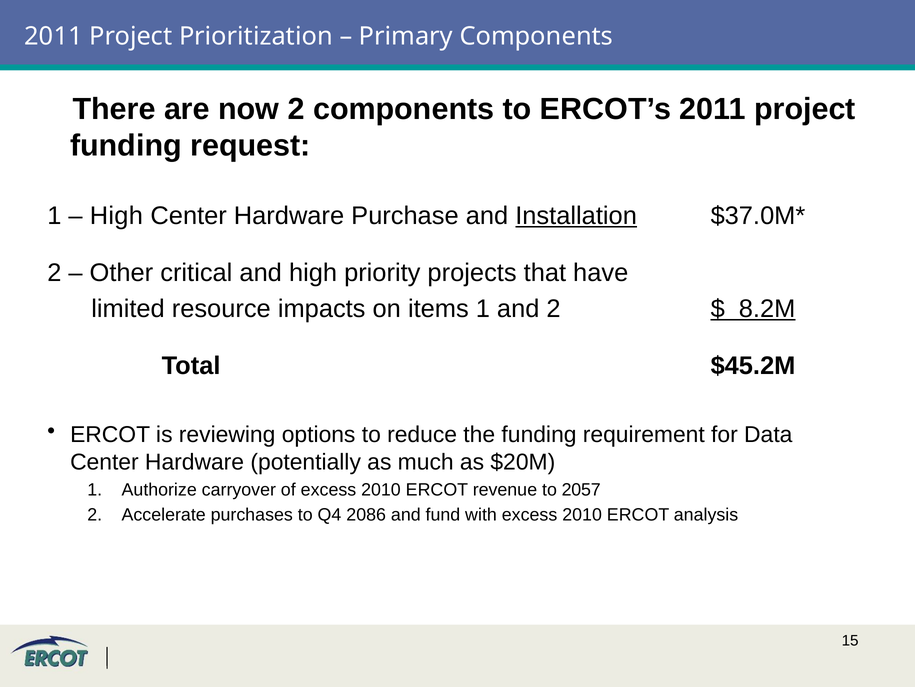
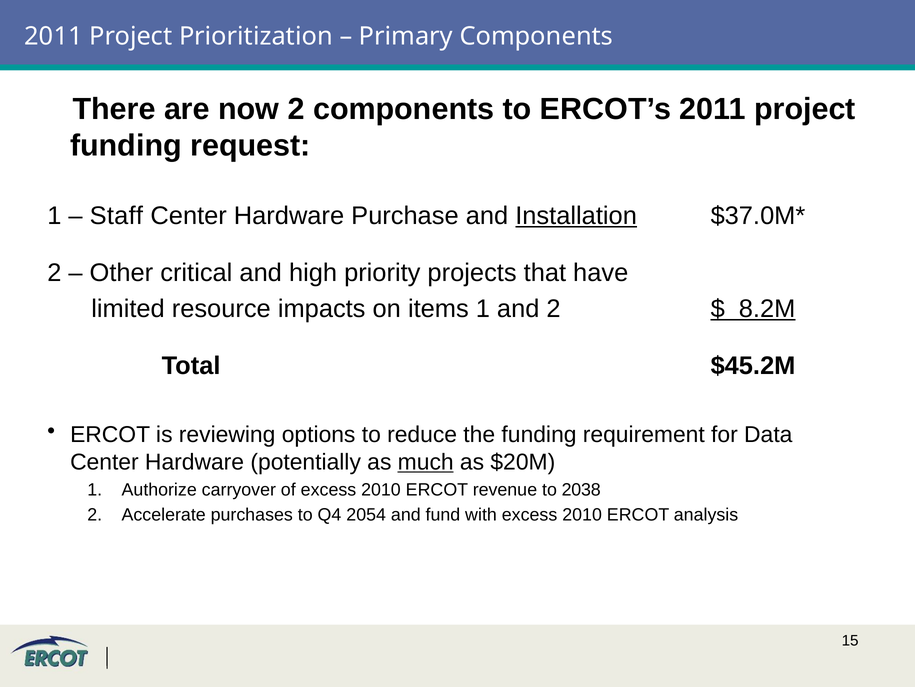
High at (116, 216): High -> Staff
much underline: none -> present
2057: 2057 -> 2038
2086: 2086 -> 2054
